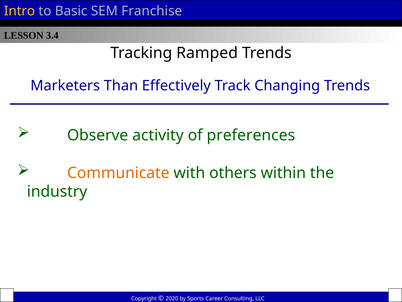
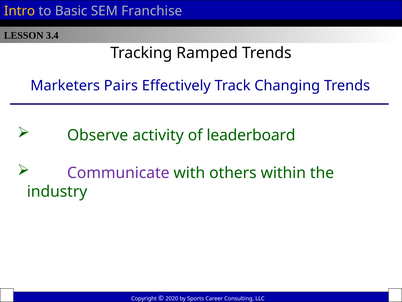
Than: Than -> Pairs
preferences: preferences -> leaderboard
Communicate colour: orange -> purple
